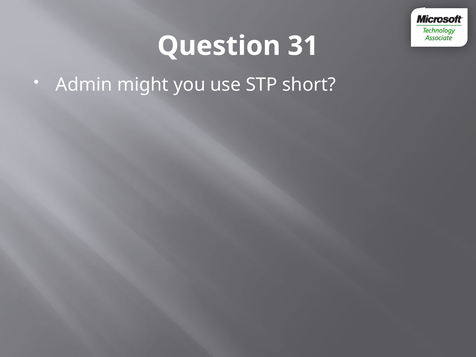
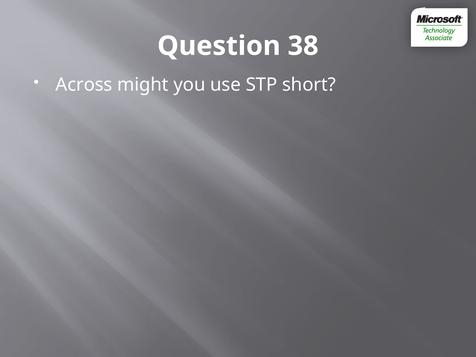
31: 31 -> 38
Admin: Admin -> Across
